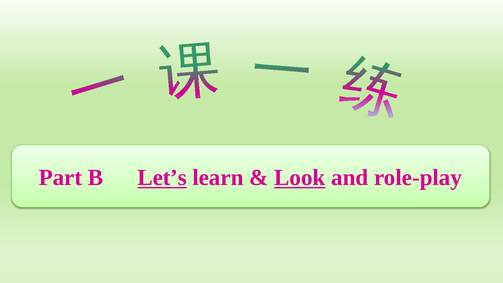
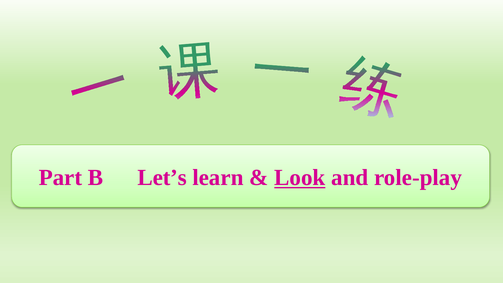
Let’s underline: present -> none
